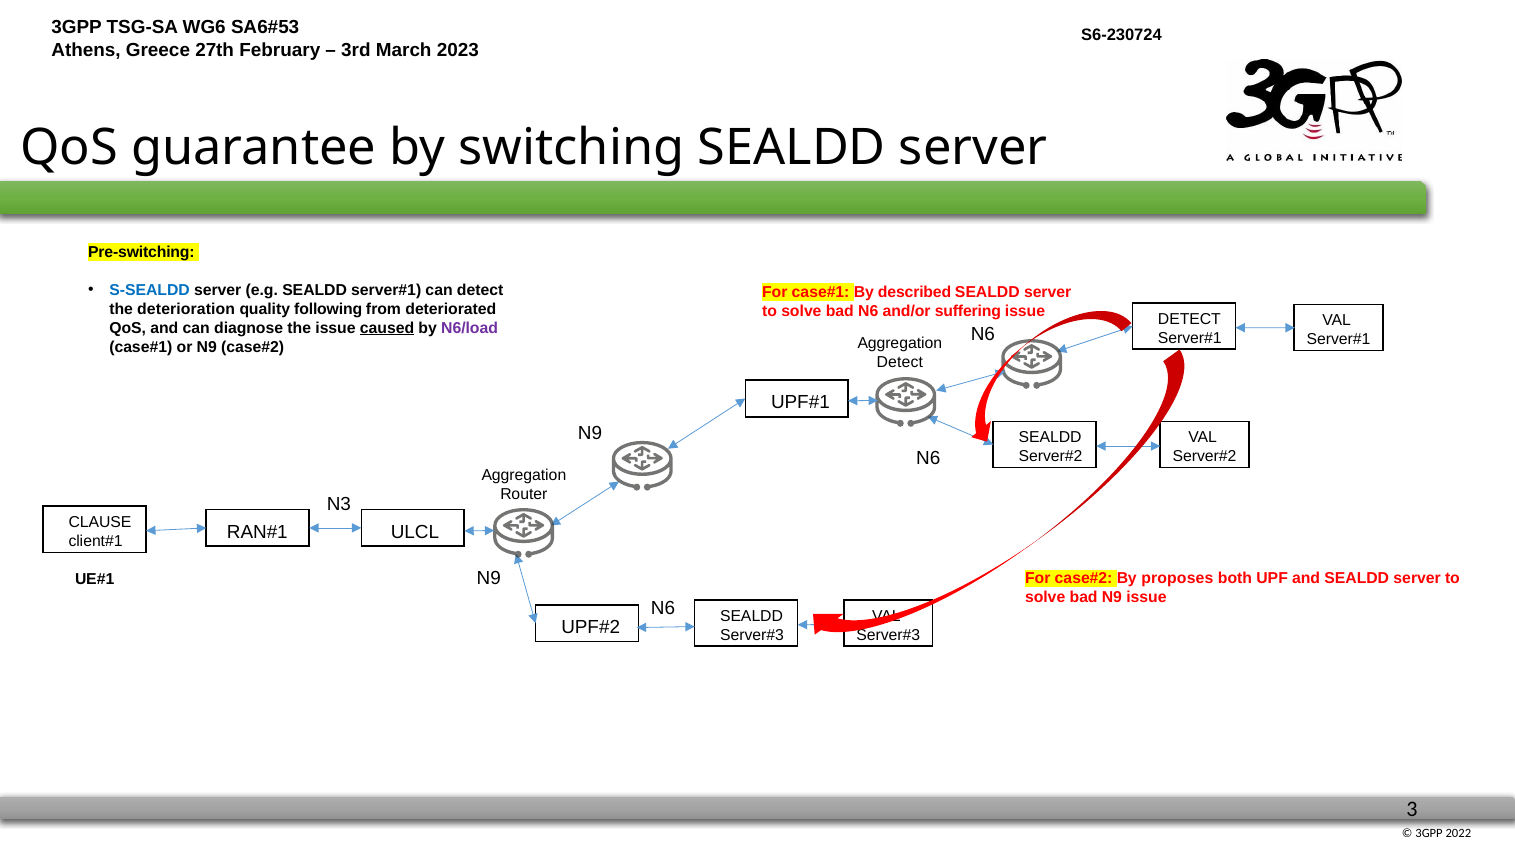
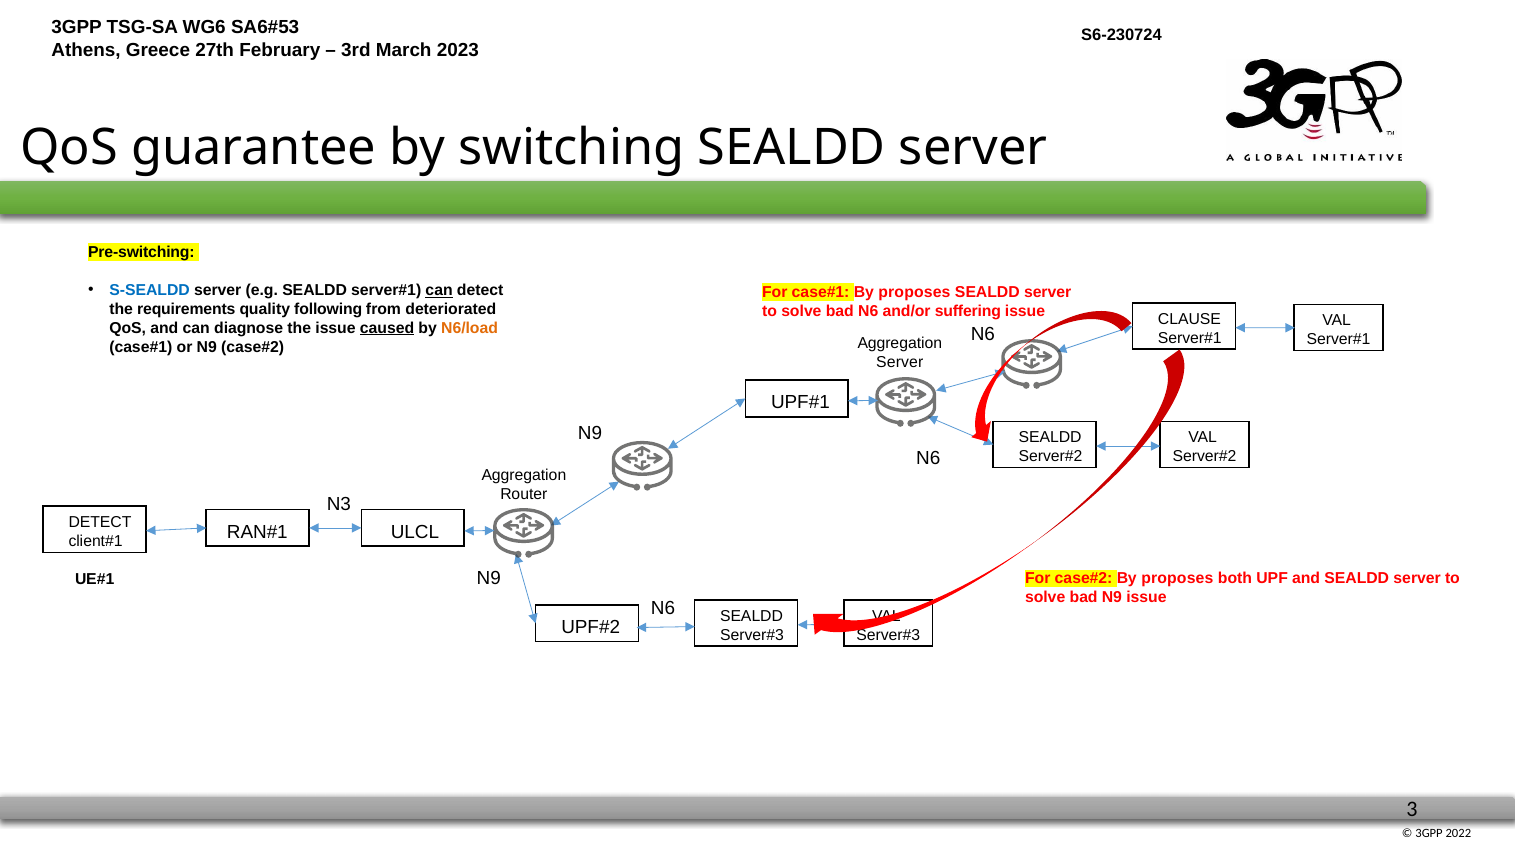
can at (439, 290) underline: none -> present
described at (915, 292): described -> proposes
deterioration: deterioration -> requirements
DETECT at (1189, 319): DETECT -> CLAUSE
N6/load colour: purple -> orange
Detect at (900, 362): Detect -> Server
CLAUSE at (100, 522): CLAUSE -> DETECT
